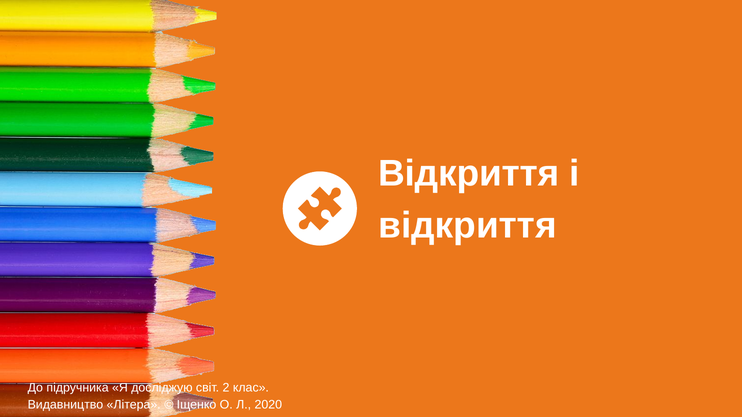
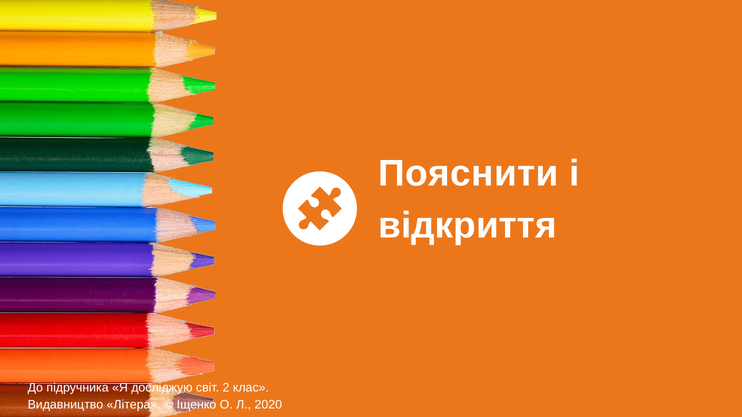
Відкриття at (469, 174): Відкриття -> Пояснити
